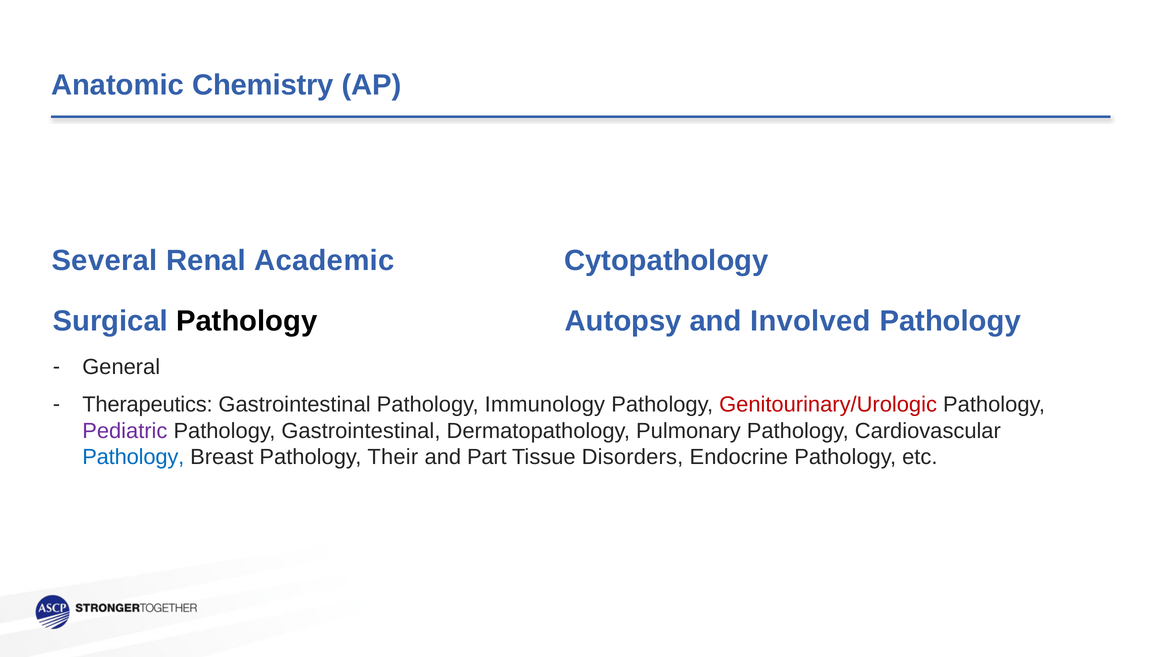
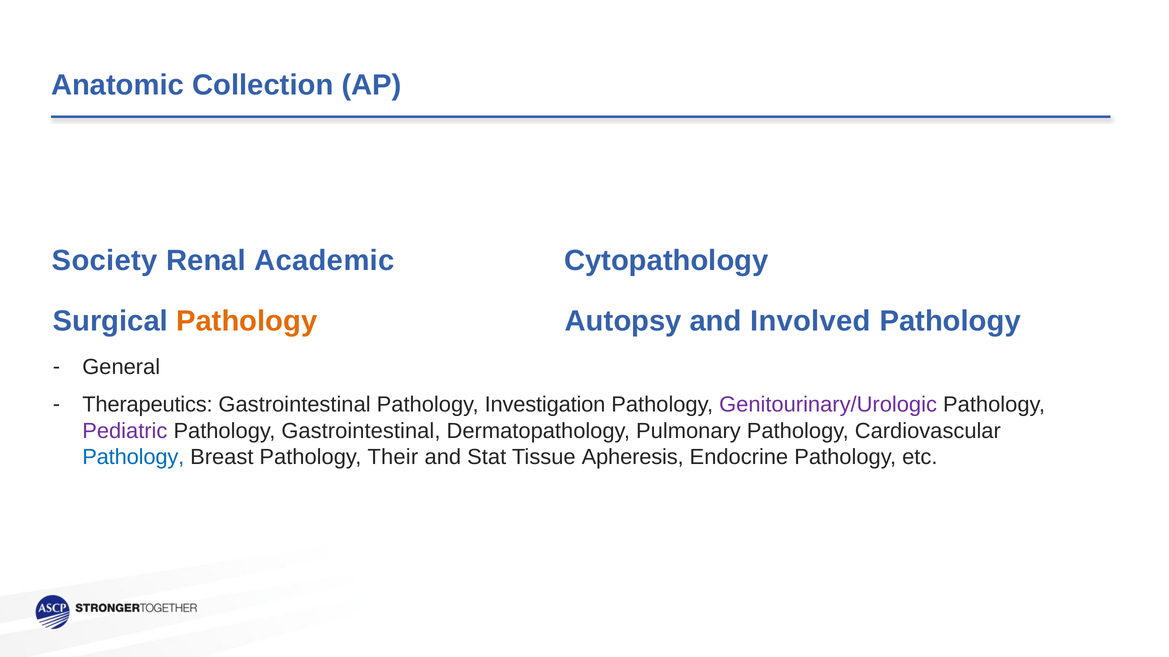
Chemistry: Chemistry -> Collection
Several: Several -> Society
Pathology at (247, 321) colour: black -> orange
Immunology: Immunology -> Investigation
Genitourinary/Urologic colour: red -> purple
Part: Part -> Stat
Disorders: Disorders -> Apheresis
